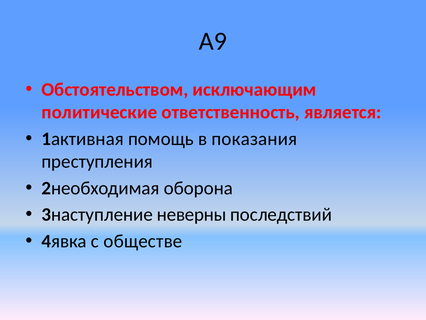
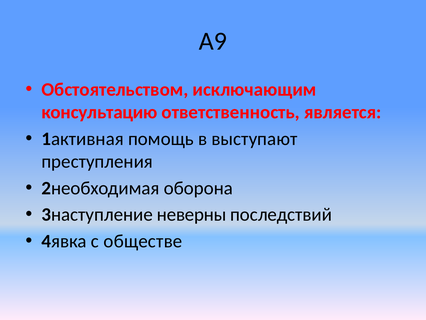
политические: политические -> консультацию
показания: показания -> выступают
